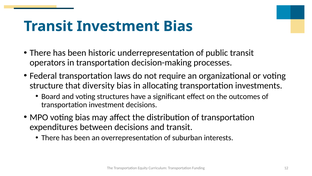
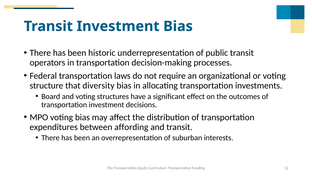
between decisions: decisions -> affording
